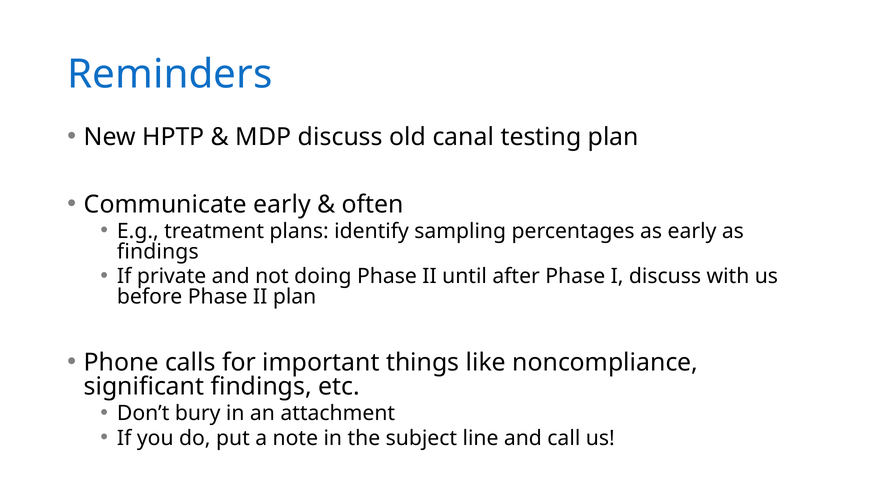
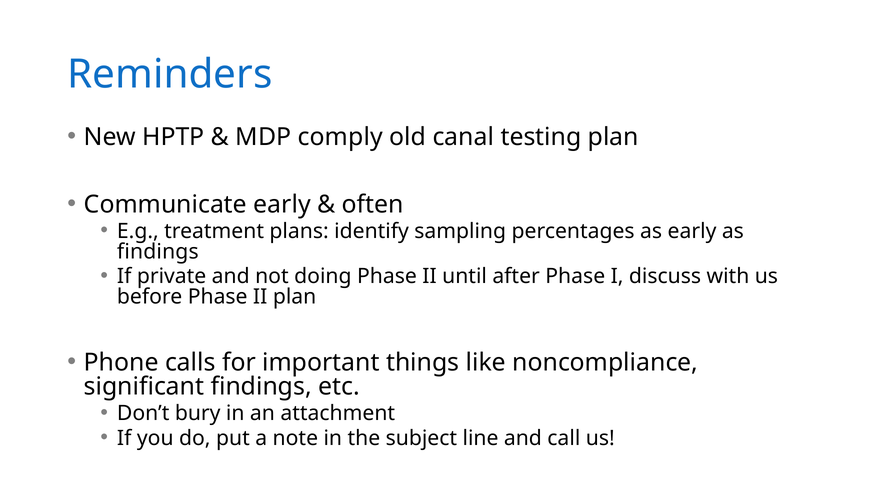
MDP discuss: discuss -> comply
